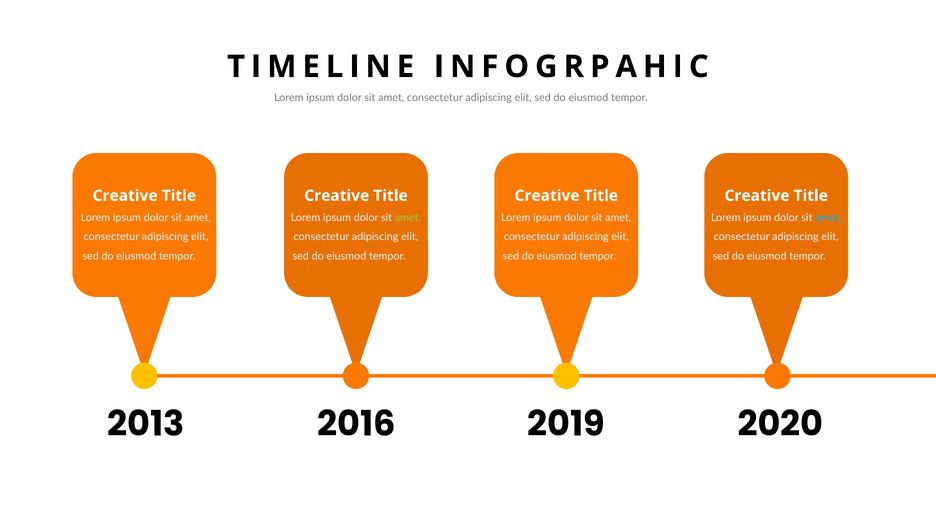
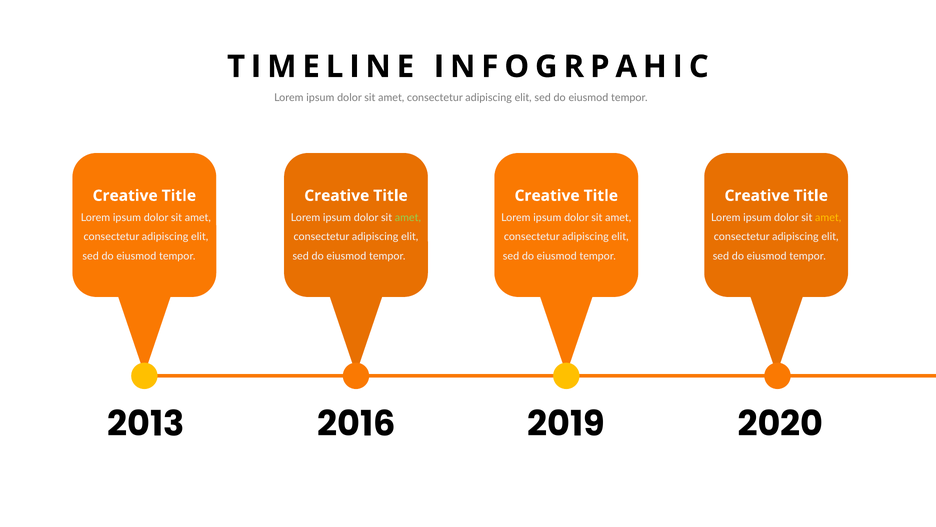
amet at (828, 217) colour: light blue -> yellow
